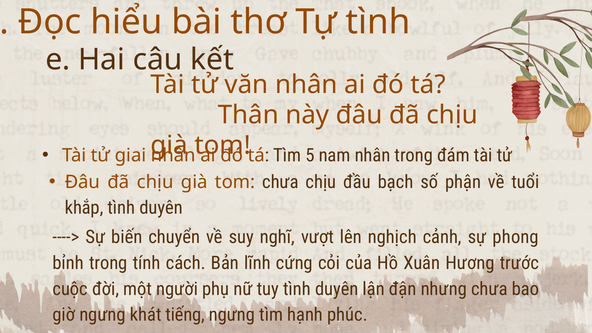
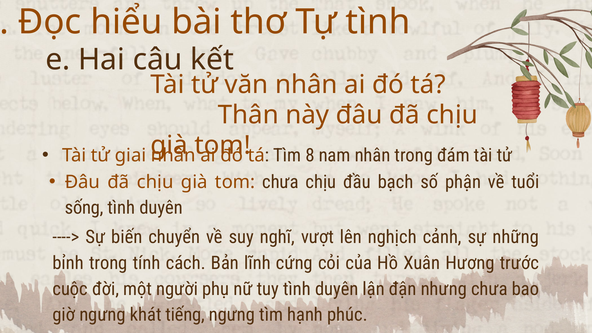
5: 5 -> 8
khắp: khắp -> sống
phong: phong -> những
